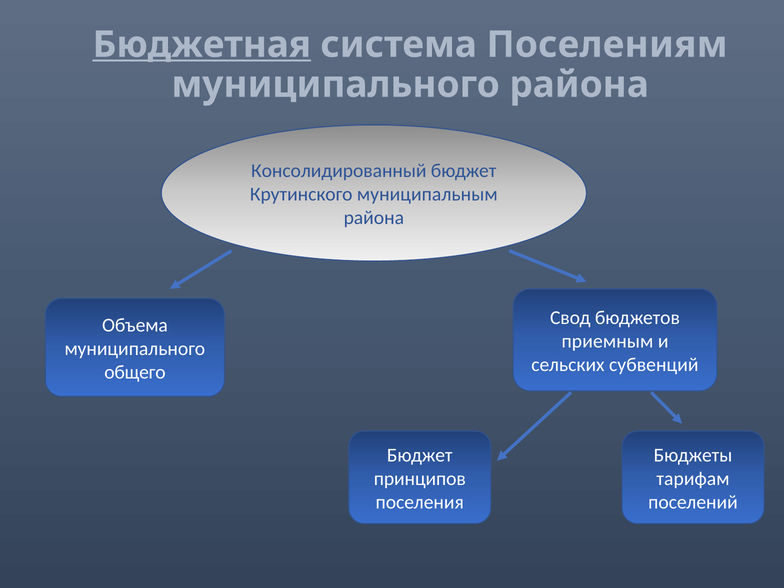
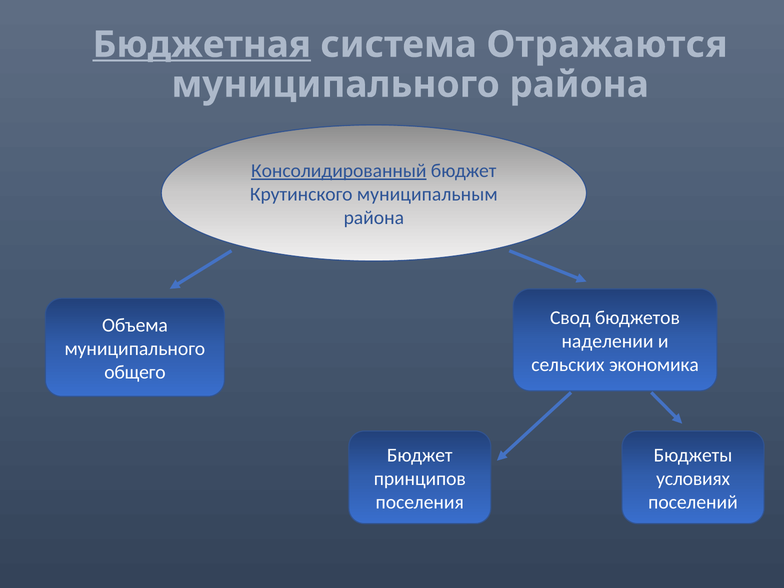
Поселениям: Поселениям -> Отражаются
Консолидированный underline: none -> present
приемным: приемным -> наделении
субвенций: субвенций -> экономика
тарифам: тарифам -> условиях
